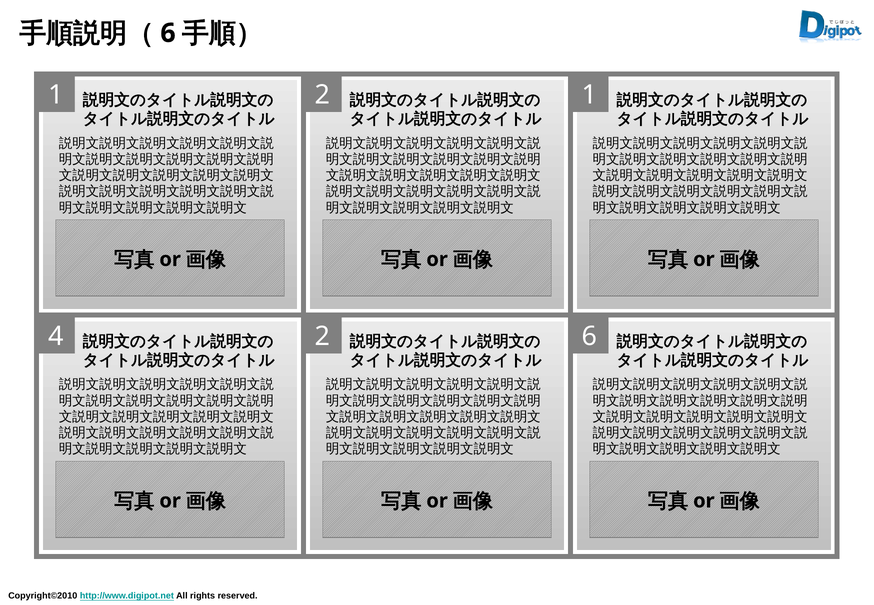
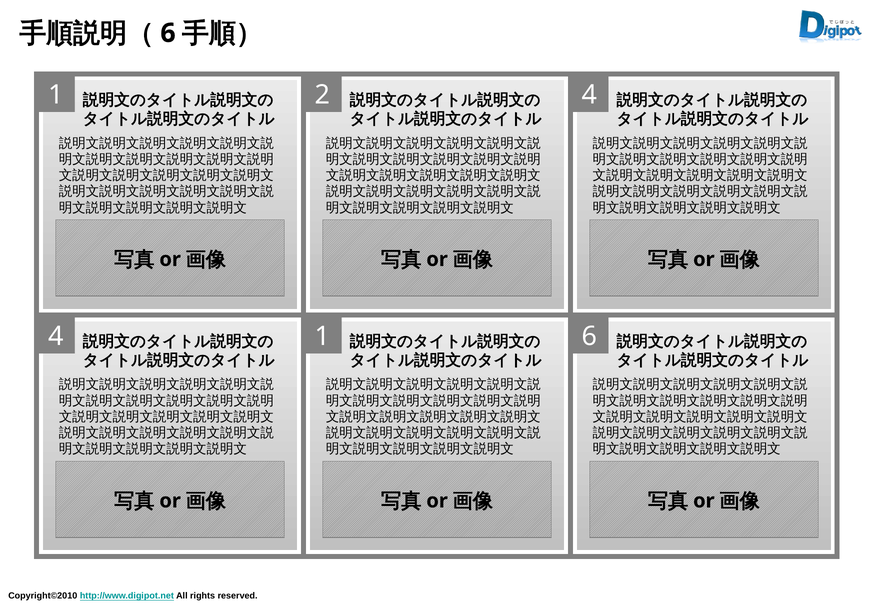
2 1: 1 -> 4
4 2: 2 -> 1
